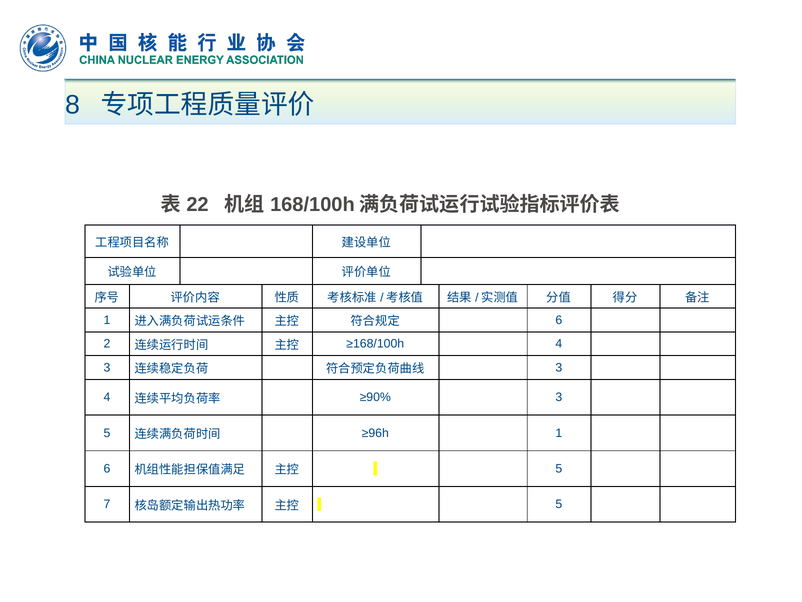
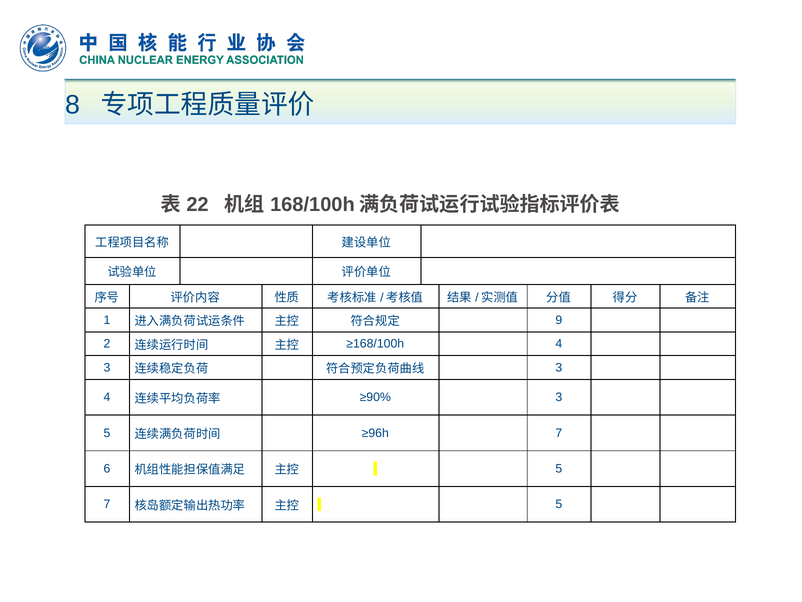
6 at (559, 320): 6 -> 9
≥96h 1: 1 -> 7
